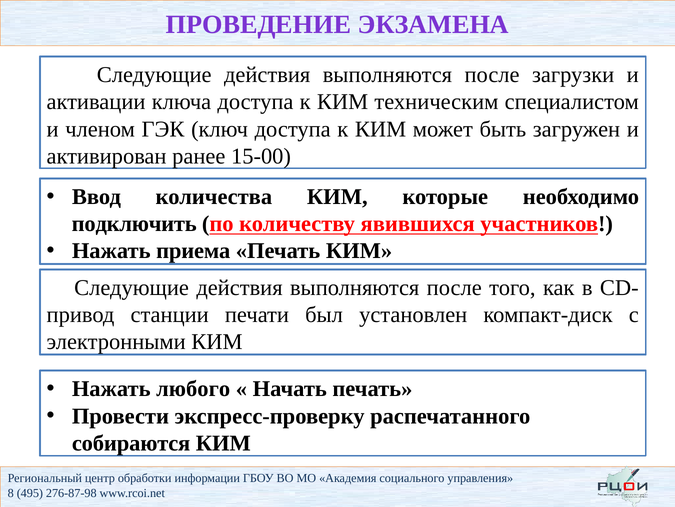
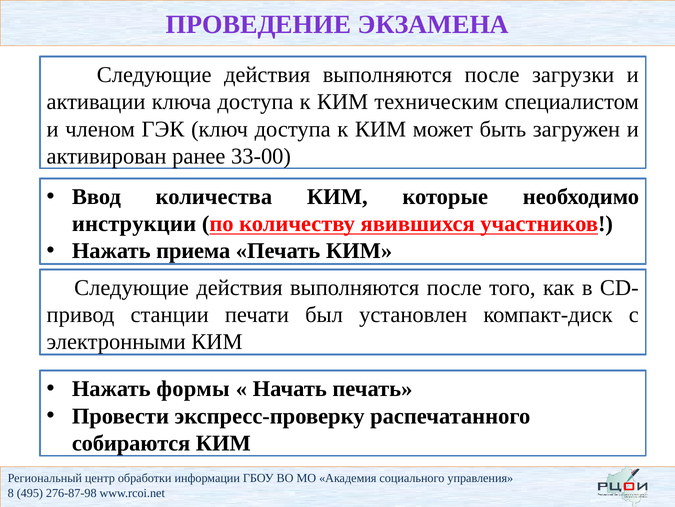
15-00: 15-00 -> 33-00
подключить: подключить -> инструкции
любого: любого -> формы
